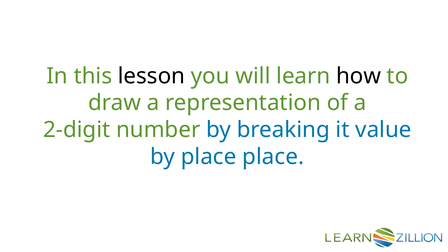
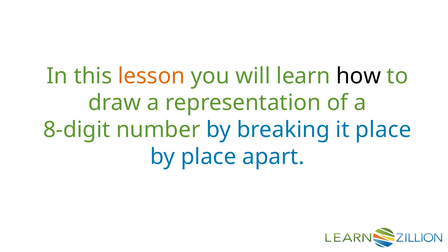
lesson colour: black -> orange
2-digit: 2-digit -> 8-digit
it value: value -> place
place place: place -> apart
